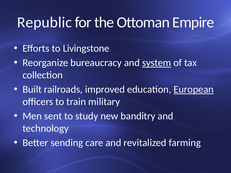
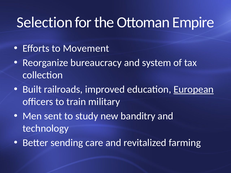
Republic: Republic -> Selection
Livingstone: Livingstone -> Movement
system underline: present -> none
